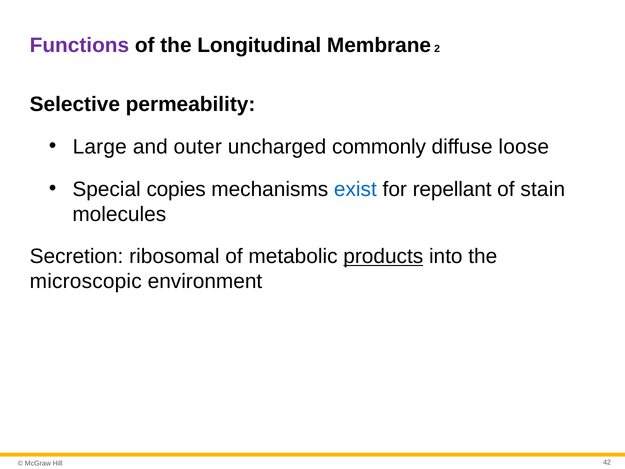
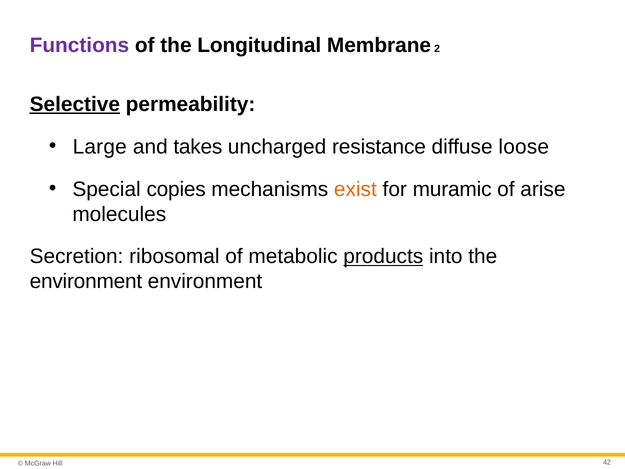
Selective underline: none -> present
outer: outer -> takes
commonly: commonly -> resistance
exist colour: blue -> orange
repellant: repellant -> muramic
stain: stain -> arise
microscopic at (86, 281): microscopic -> environment
